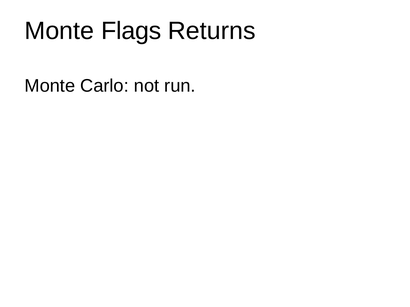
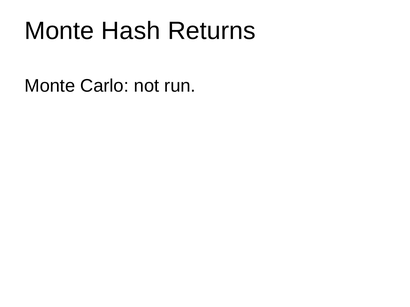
Flags: Flags -> Hash
